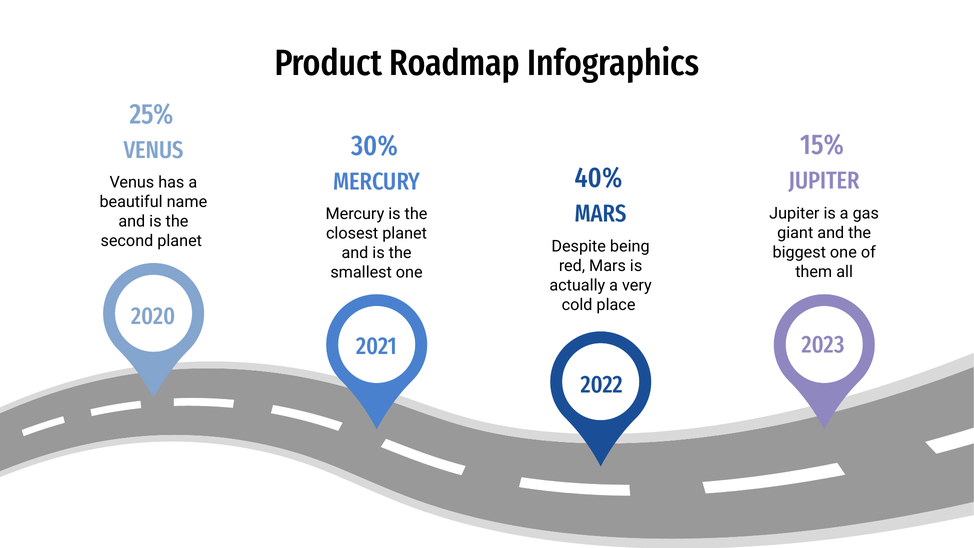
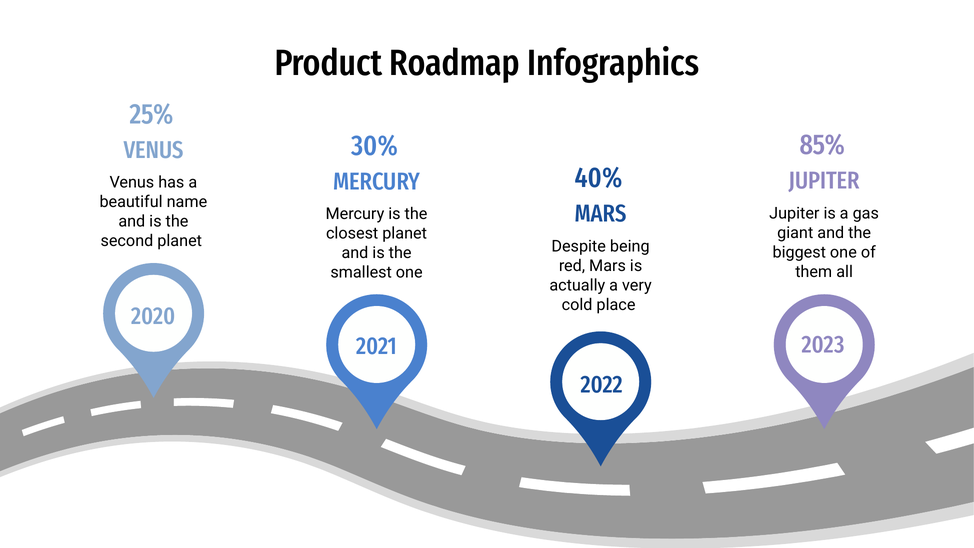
15%: 15% -> 85%
